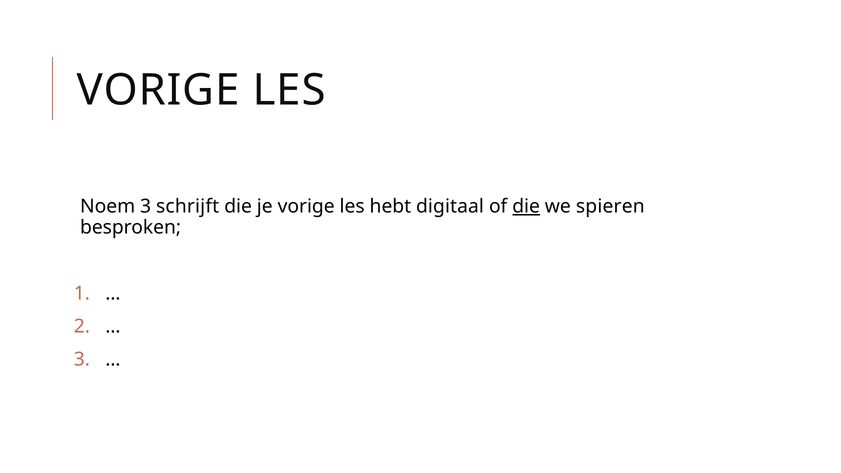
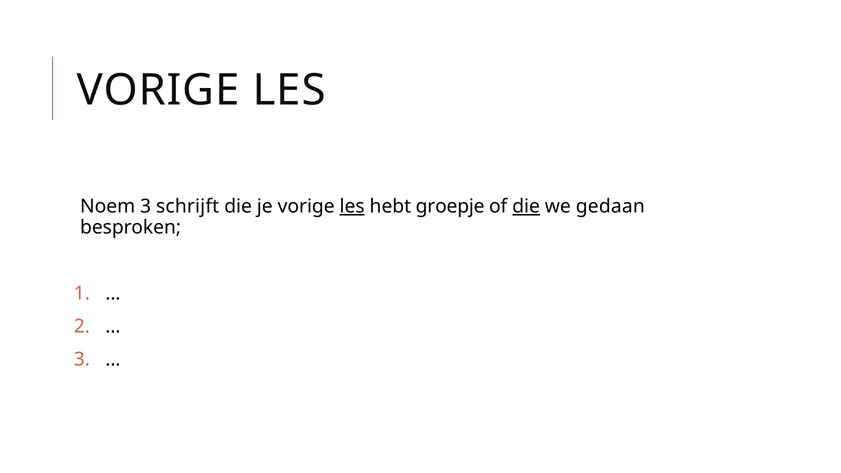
les at (352, 206) underline: none -> present
digitaal: digitaal -> groepje
spieren: spieren -> gedaan
